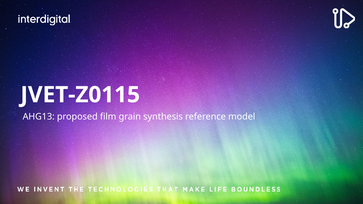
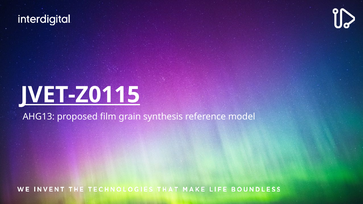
JVET-Z0115 underline: none -> present
